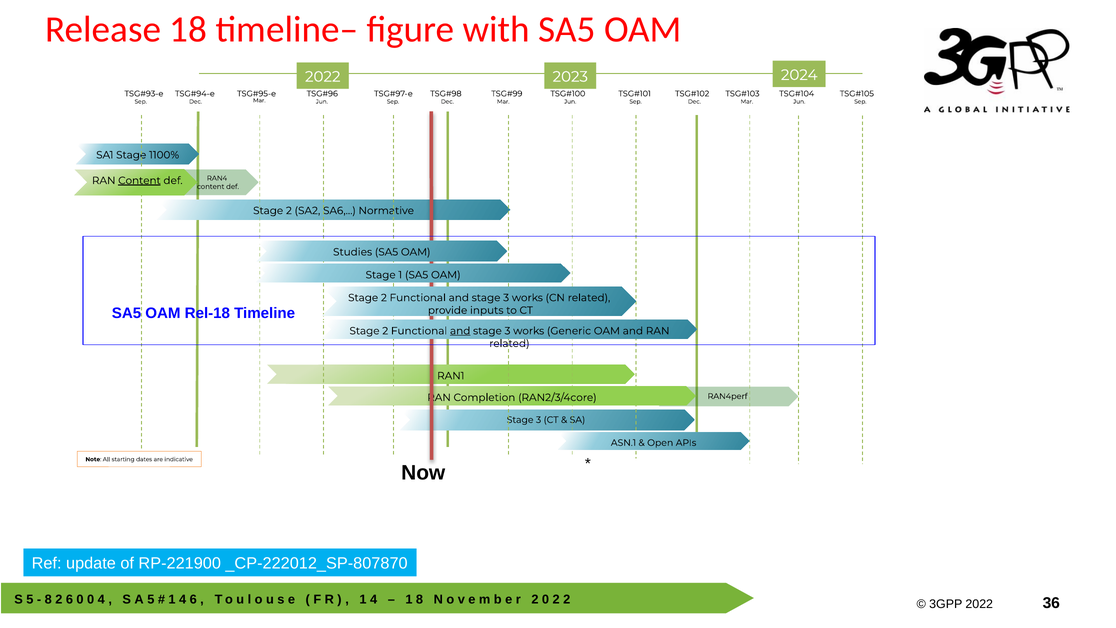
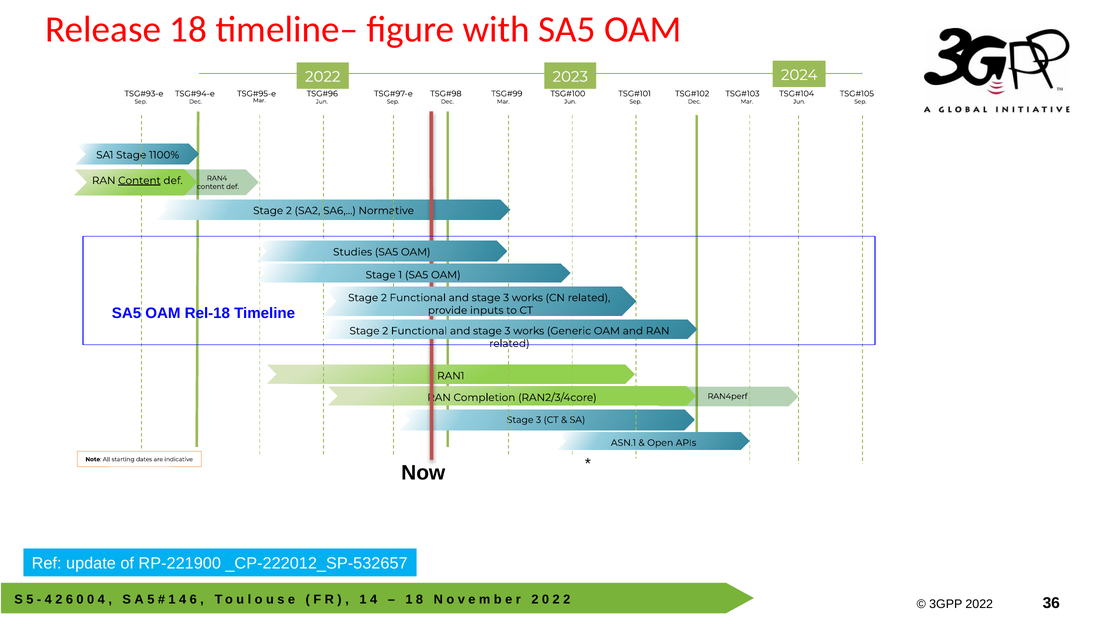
and at (460, 331) underline: present -> none
_CP-222012_SP-807870: _CP-222012_SP-807870 -> _CP-222012_SP-532657
8 at (48, 599): 8 -> 4
